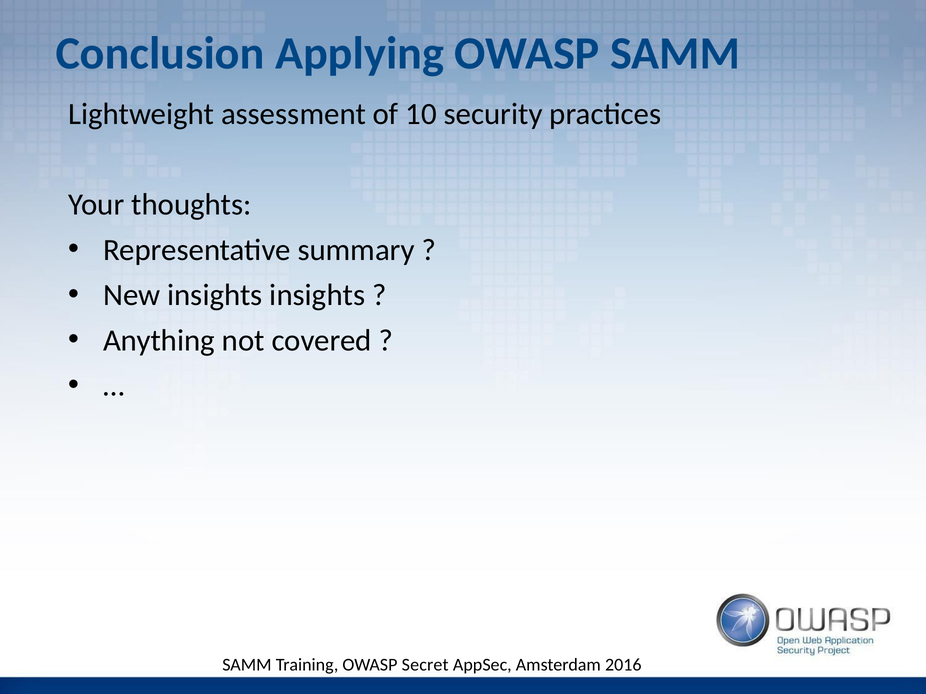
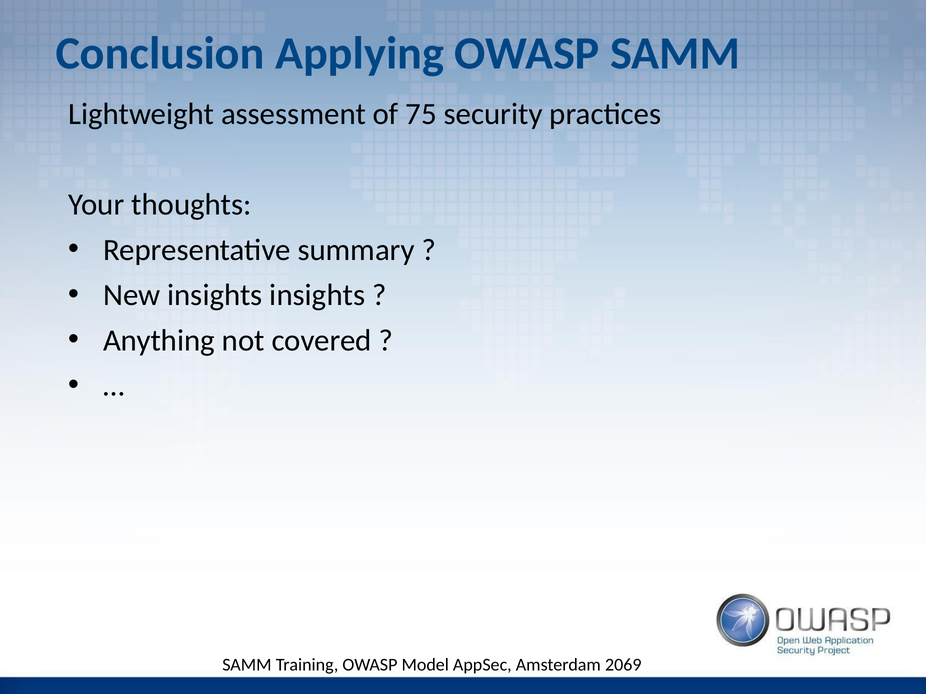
10: 10 -> 75
Secret: Secret -> Model
2016: 2016 -> 2069
